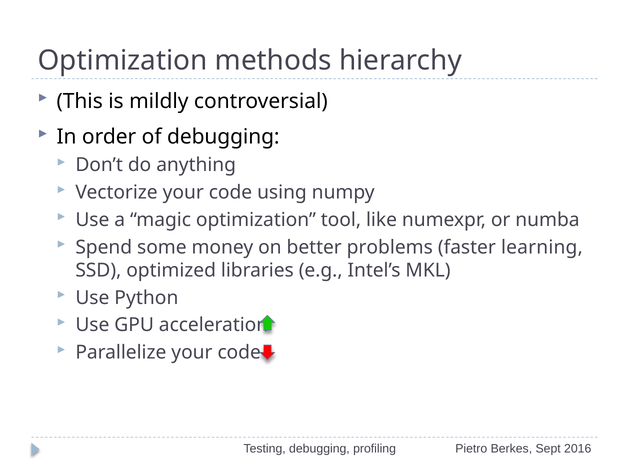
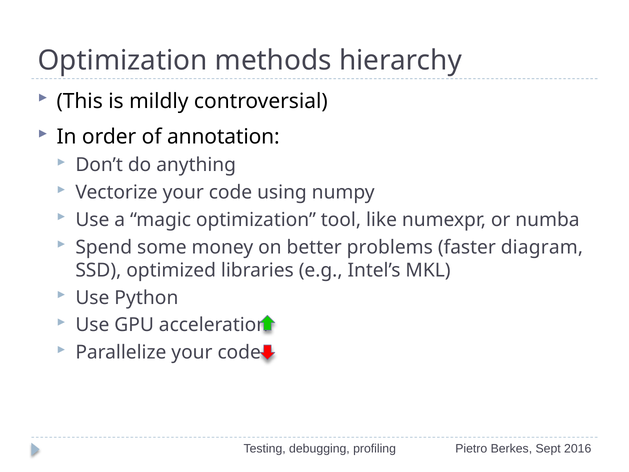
of debugging: debugging -> annotation
learning: learning -> diagram
